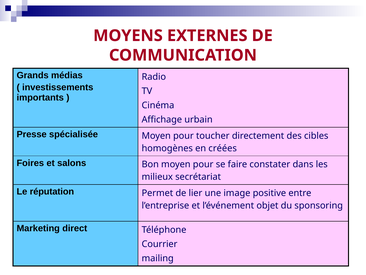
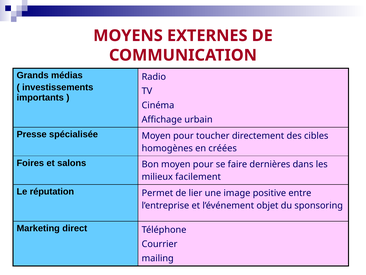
constater: constater -> dernières
secrétariat: secrétariat -> facilement
